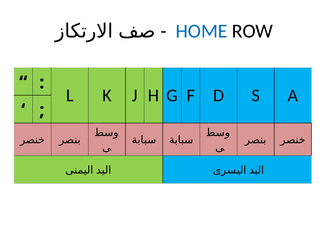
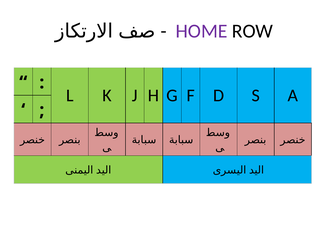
HOME colour: blue -> purple
